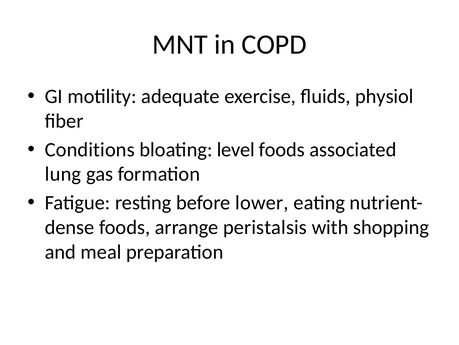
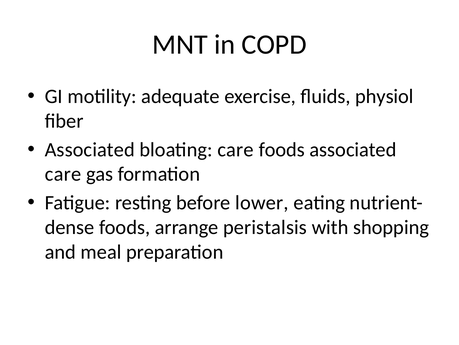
Conditions at (90, 149): Conditions -> Associated
bloating level: level -> care
lung at (63, 174): lung -> care
